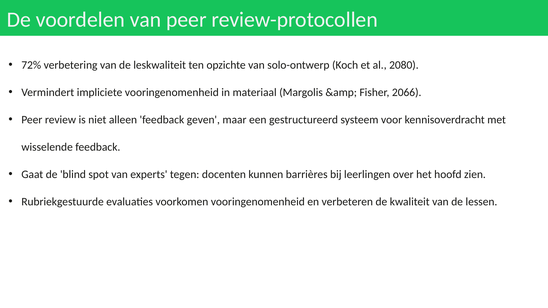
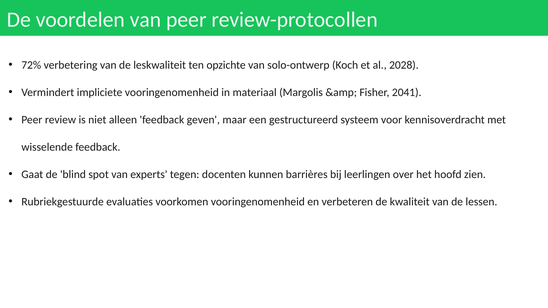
2080: 2080 -> 2028
2066: 2066 -> 2041
